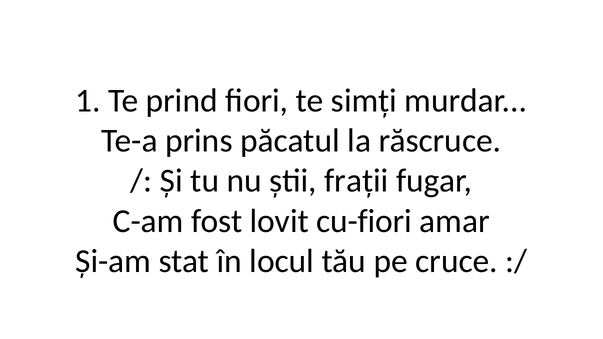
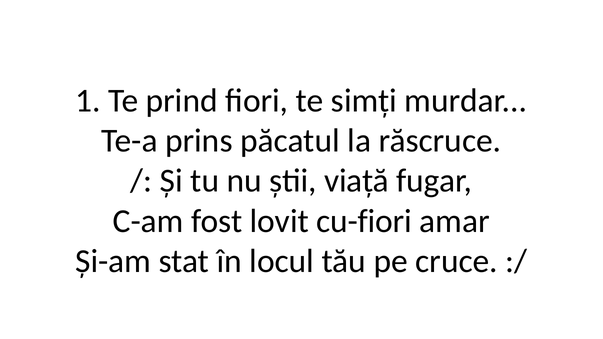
frații: frații -> viață
